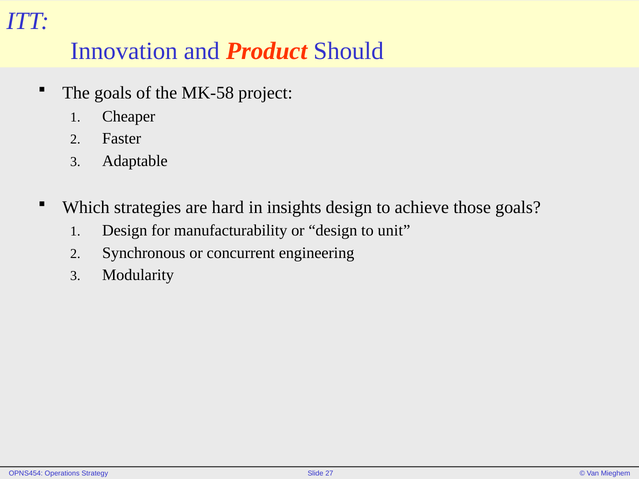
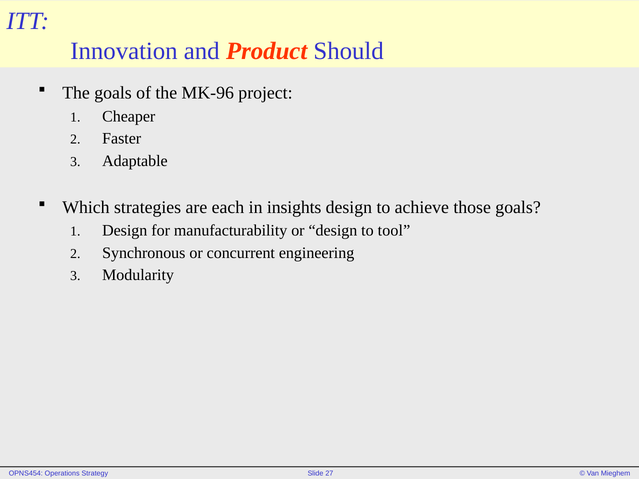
MK-58: MK-58 -> MK-96
hard: hard -> each
unit: unit -> tool
